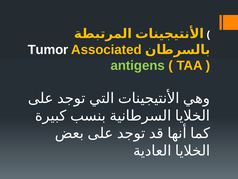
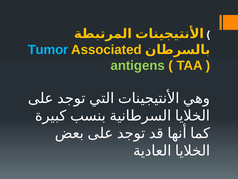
Tumor colour: white -> light blue
